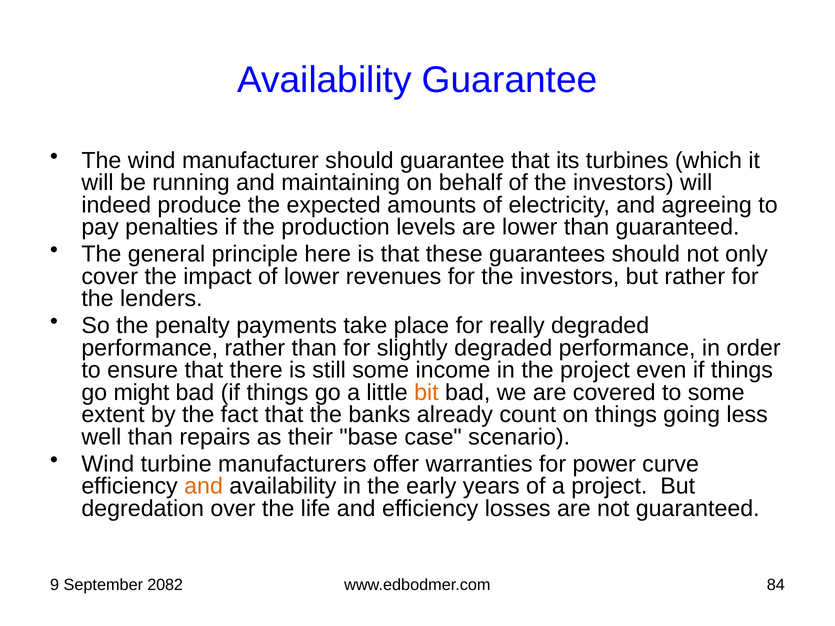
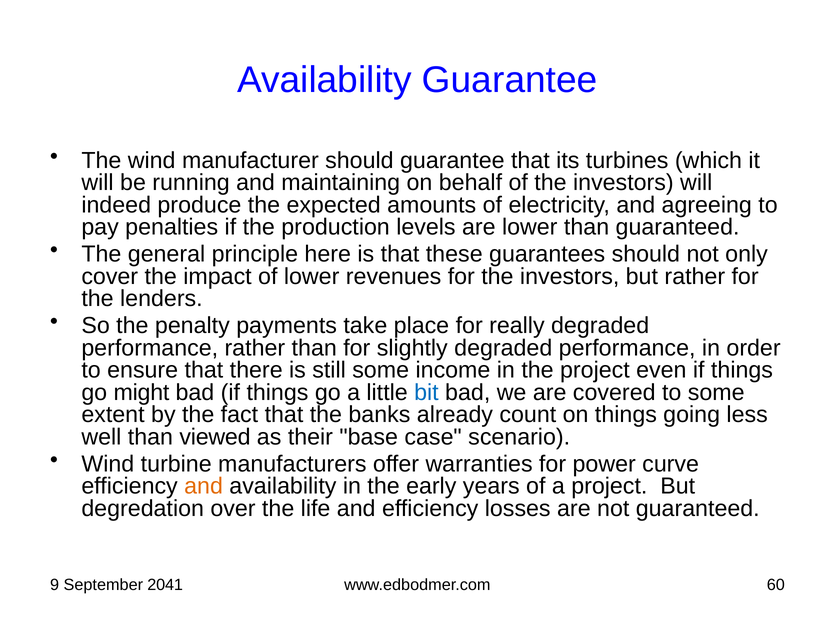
bit colour: orange -> blue
repairs: repairs -> viewed
2082: 2082 -> 2041
84: 84 -> 60
